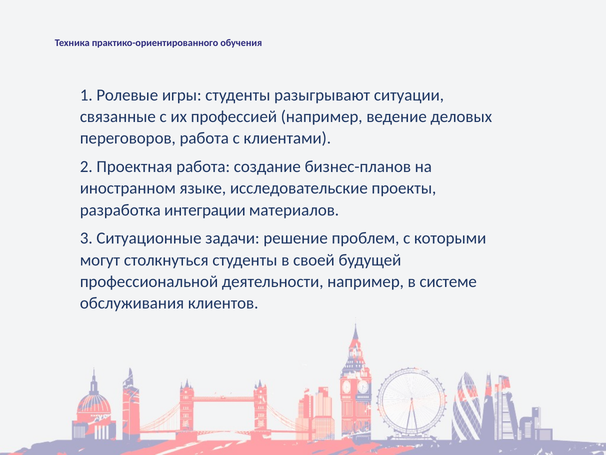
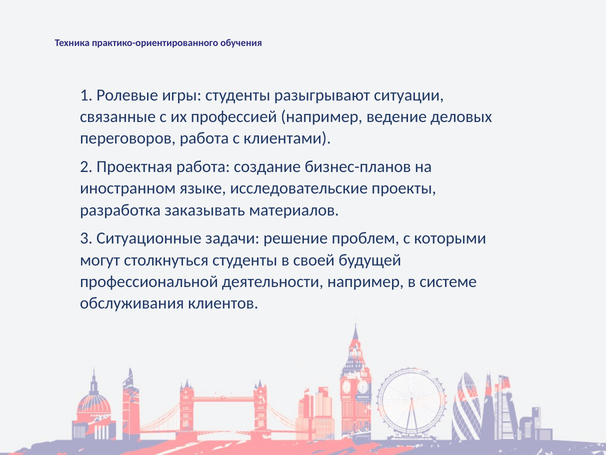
интеграции: интеграции -> заказывать
